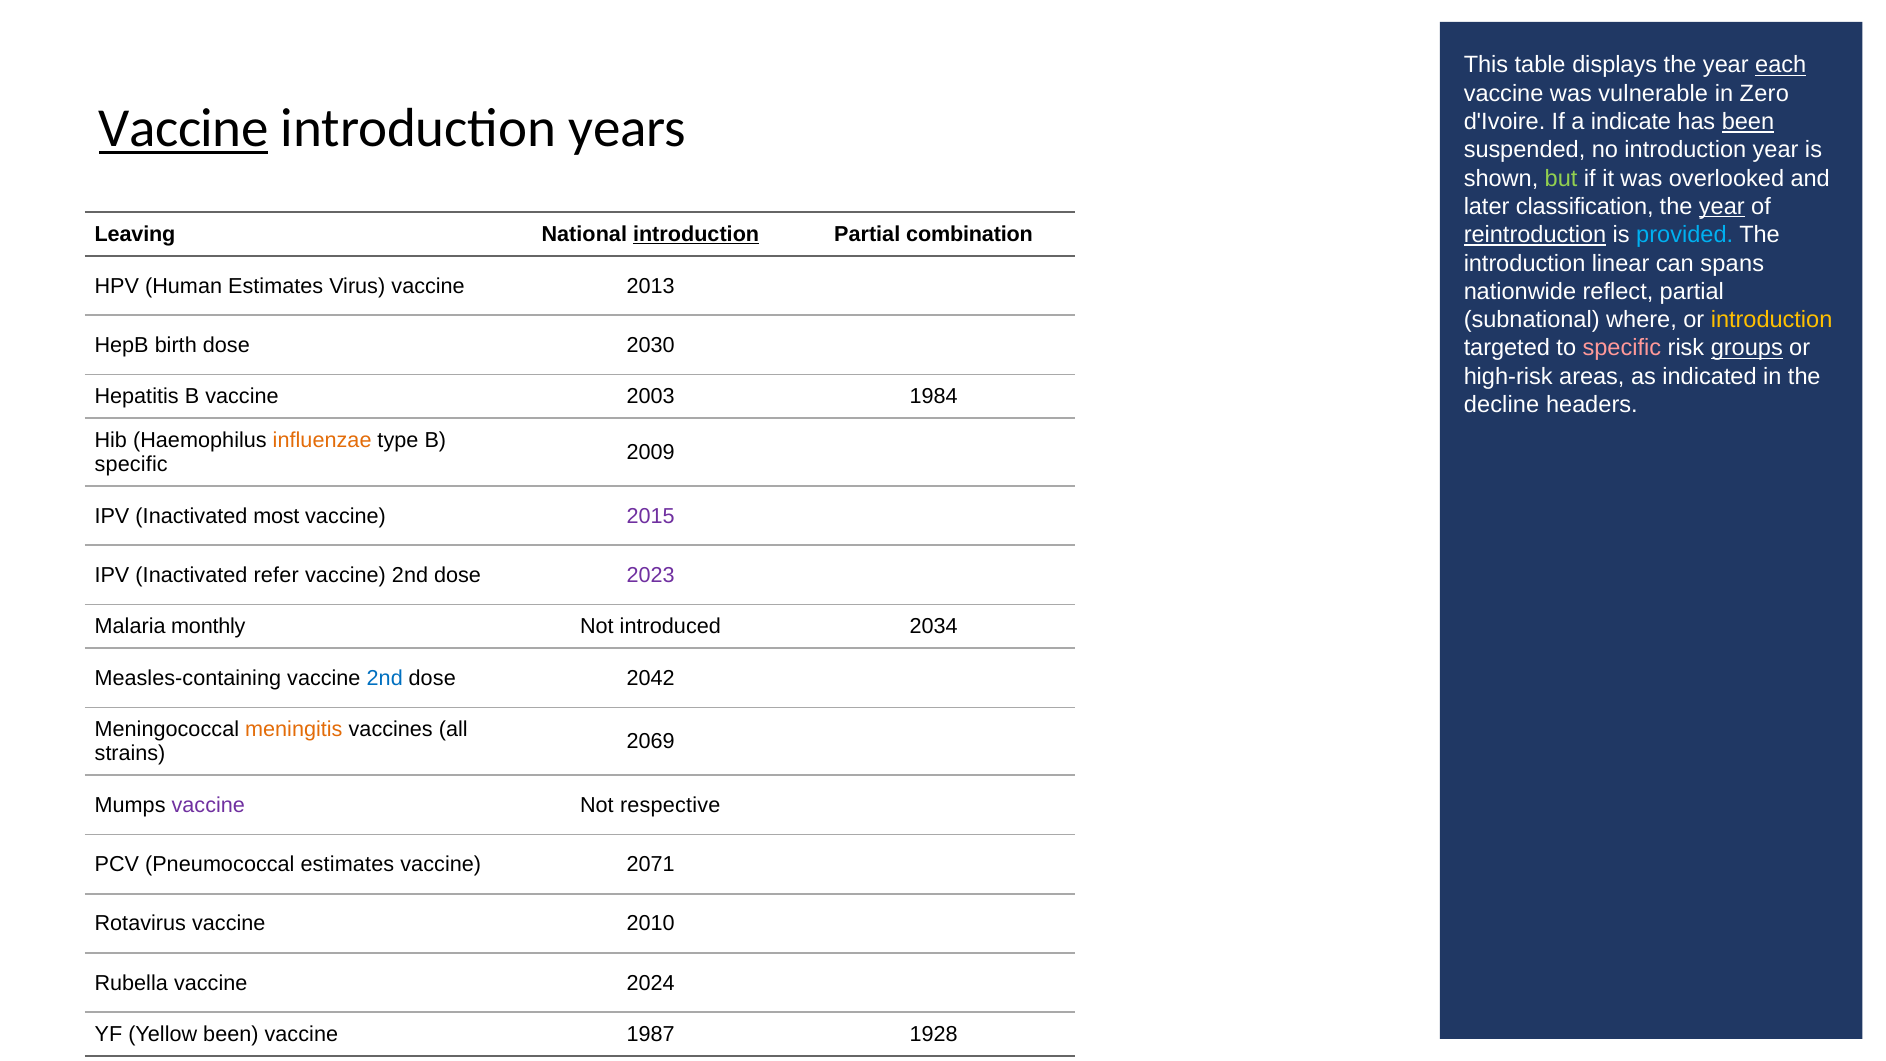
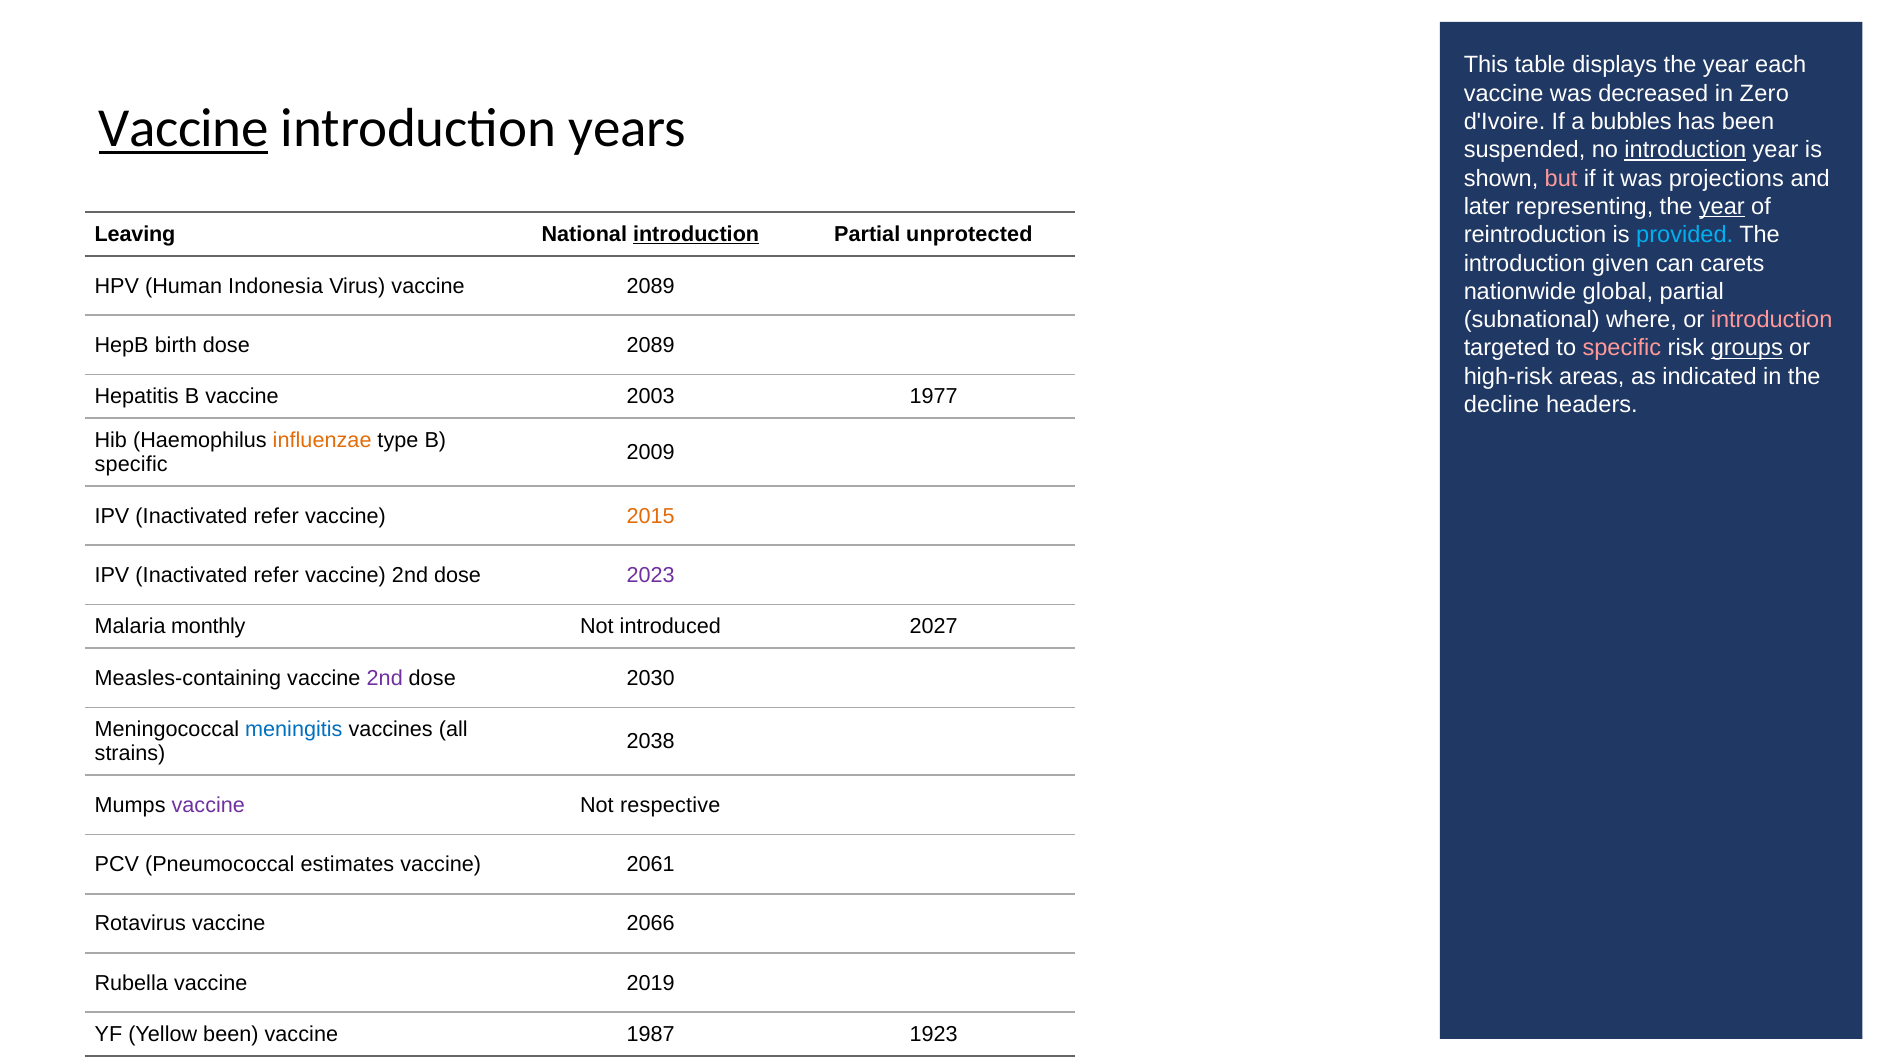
each underline: present -> none
vulnerable: vulnerable -> decreased
indicate: indicate -> bubbles
been at (1748, 122) underline: present -> none
introduction at (1685, 150) underline: none -> present
but colour: light green -> pink
overlooked: overlooked -> projections
classification: classification -> representing
reintroduction underline: present -> none
combination: combination -> unprotected
linear: linear -> given
spans: spans -> carets
Human Estimates: Estimates -> Indonesia
vaccine 2013: 2013 -> 2089
reflect: reflect -> global
introduction at (1772, 320) colour: yellow -> pink
dose 2030: 2030 -> 2089
1984: 1984 -> 1977
most at (276, 516): most -> refer
2015 colour: purple -> orange
2034: 2034 -> 2027
2nd at (385, 678) colour: blue -> purple
2042: 2042 -> 2030
meningitis colour: orange -> blue
2069: 2069 -> 2038
2071: 2071 -> 2061
2010: 2010 -> 2066
vaccine 2024: 2024 -> 2019
1928: 1928 -> 1923
